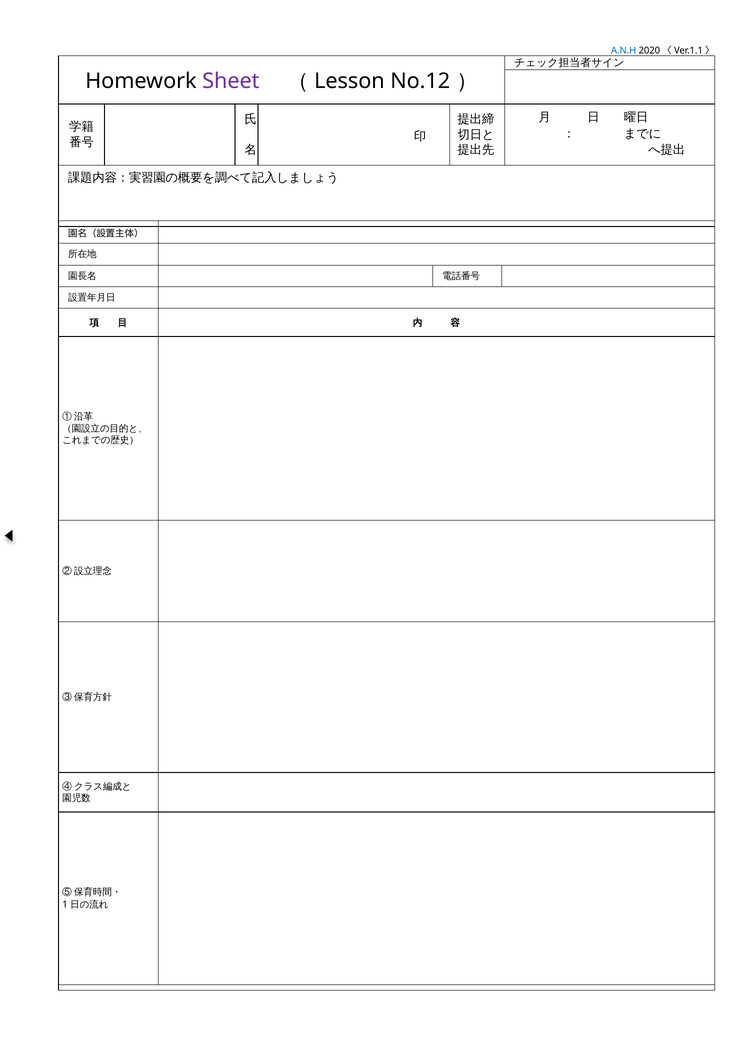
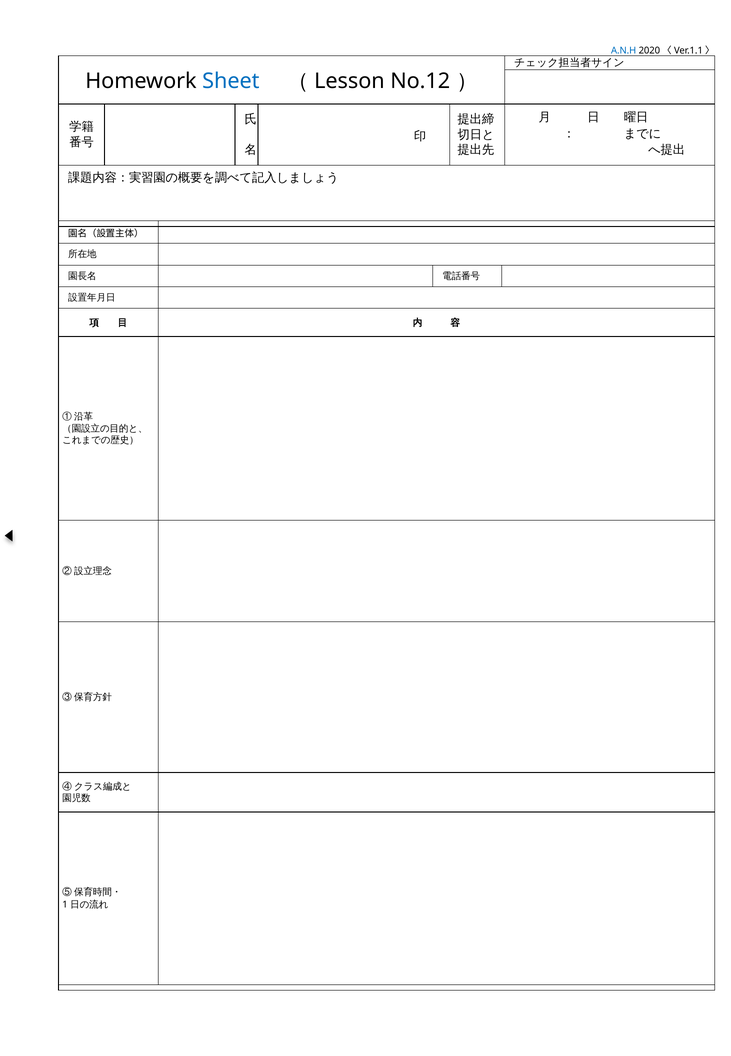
Sheet colour: purple -> blue
